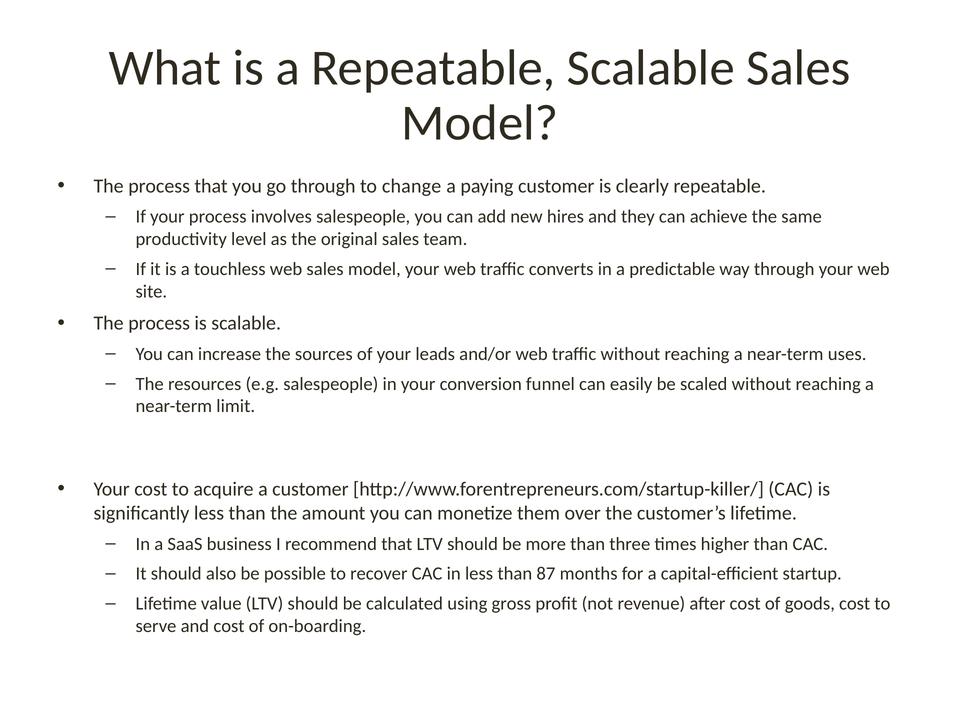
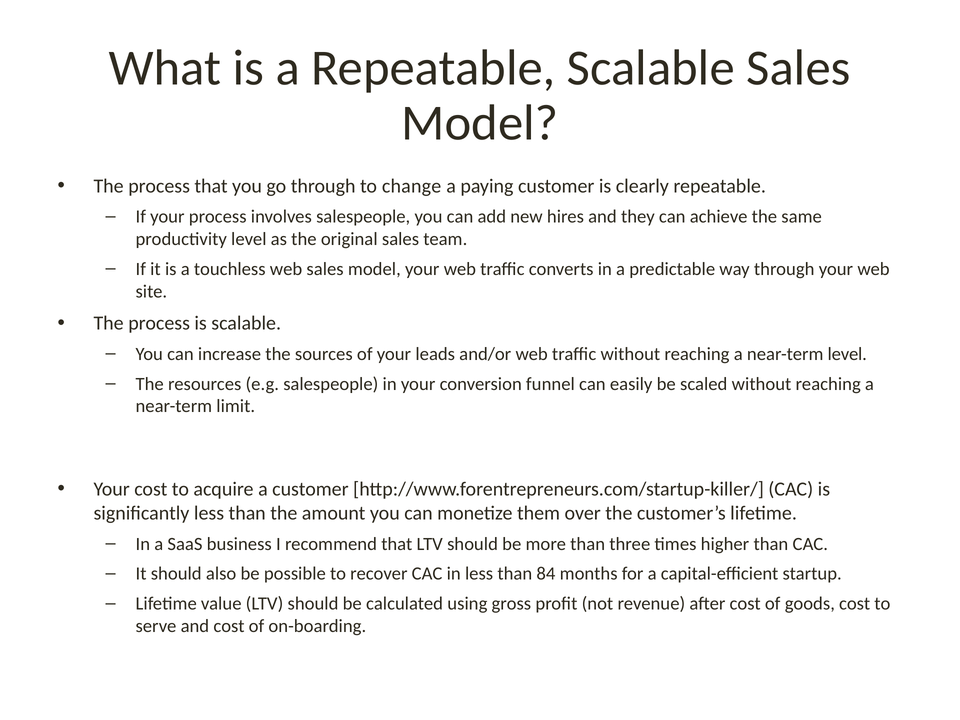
near-term uses: uses -> level
87: 87 -> 84
